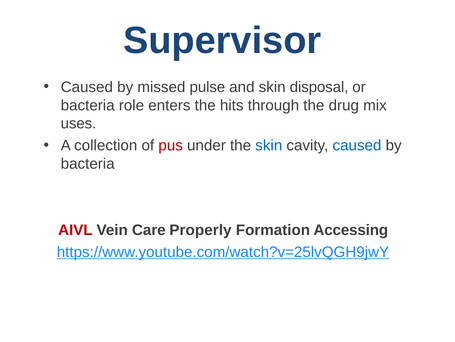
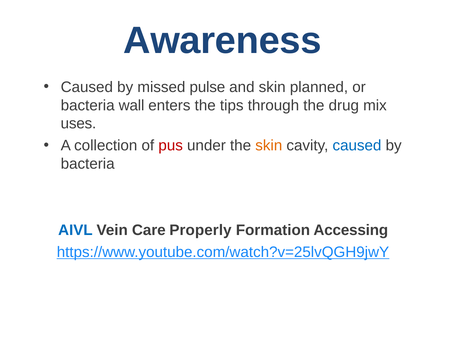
Supervisor: Supervisor -> Awareness
disposal: disposal -> planned
role: role -> wall
hits: hits -> tips
skin at (269, 145) colour: blue -> orange
AIVL colour: red -> blue
